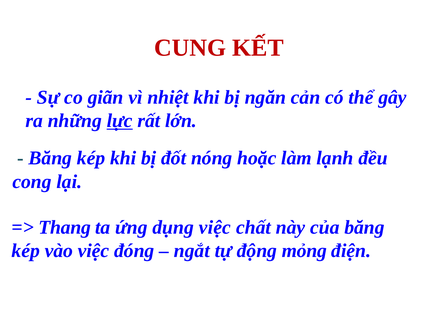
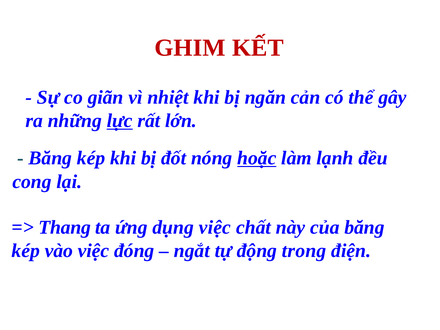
CUNG: CUNG -> GHIM
hoặc underline: none -> present
mỏng: mỏng -> trong
